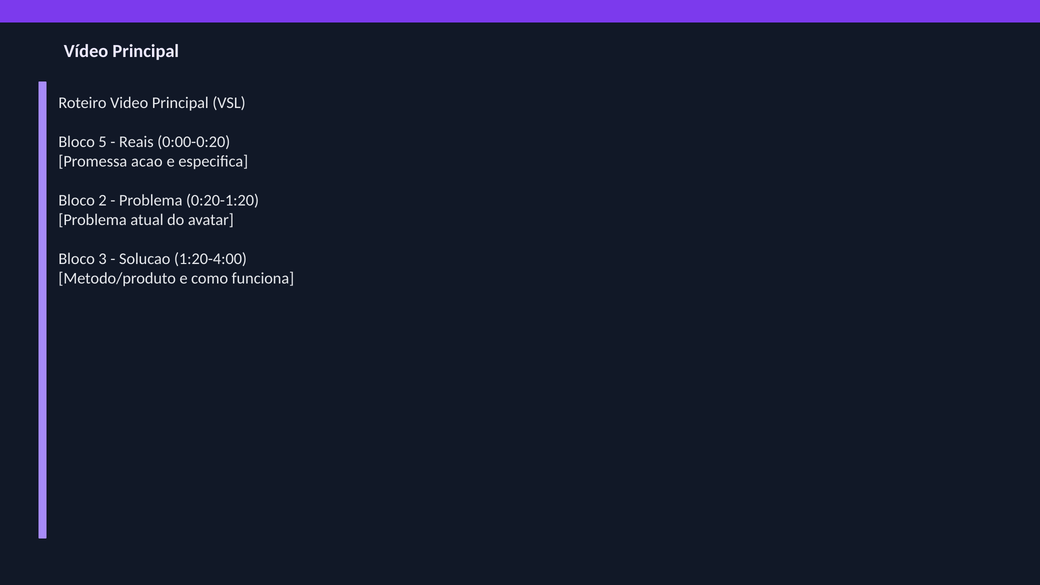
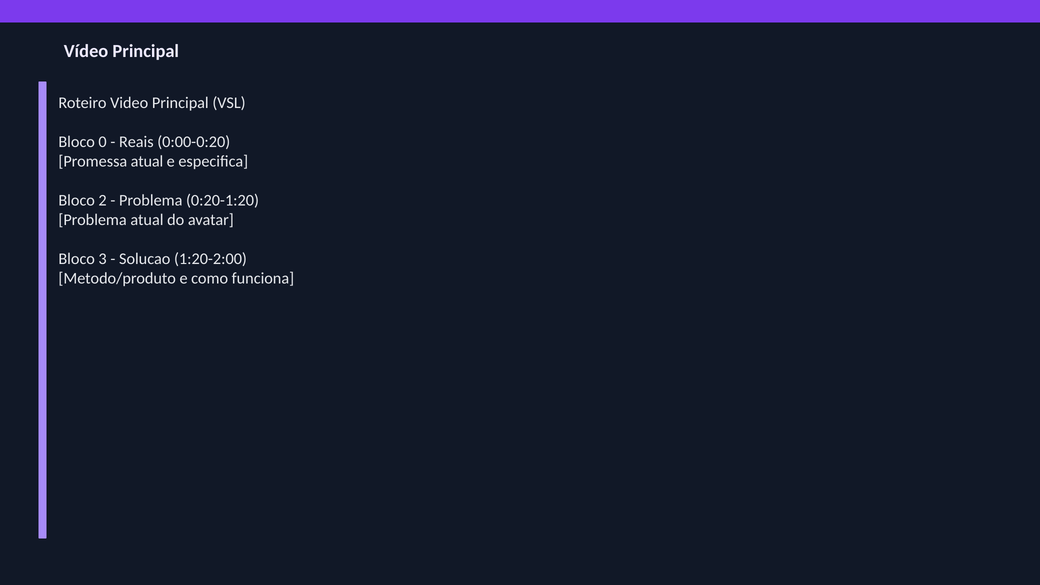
5: 5 -> 0
Promessa acao: acao -> atual
1:20-4:00: 1:20-4:00 -> 1:20-2:00
